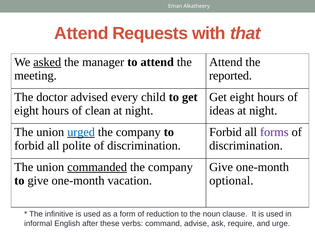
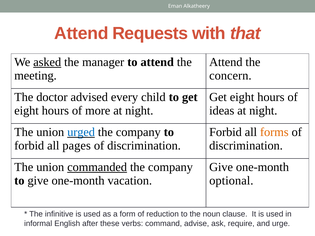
reported: reported -> concern
clean: clean -> more
forms colour: purple -> orange
polite: polite -> pages
